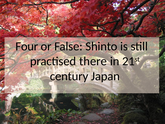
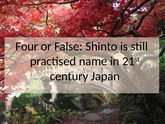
there: there -> name
